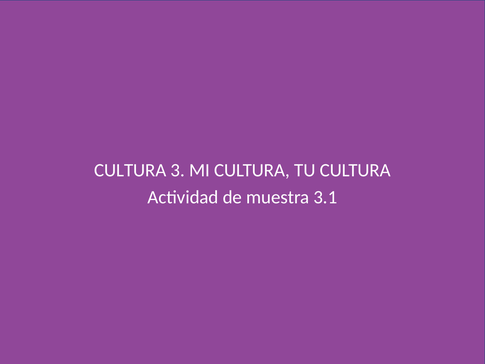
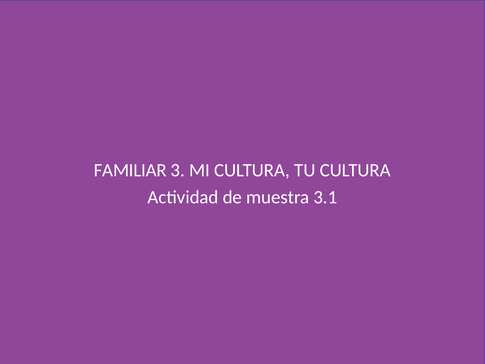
CULTURA at (130, 170): CULTURA -> FAMILIAR
